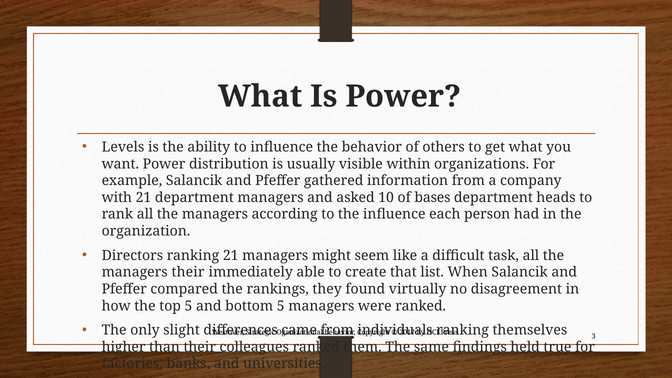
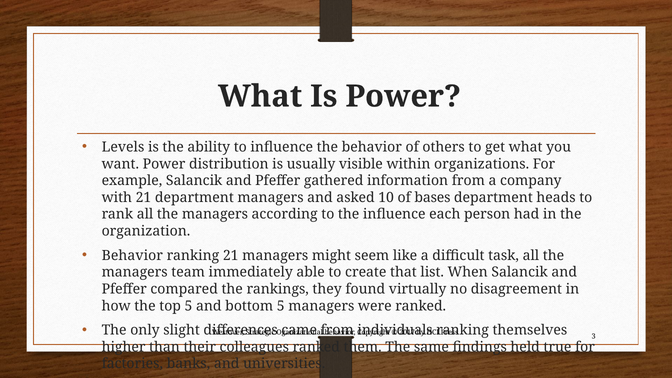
Directors at (132, 255): Directors -> Behavior
managers their: their -> team
